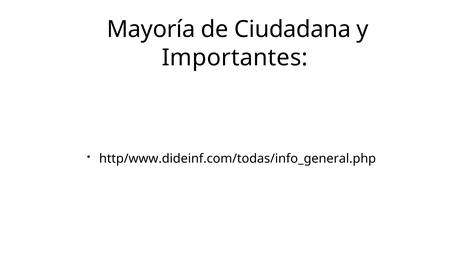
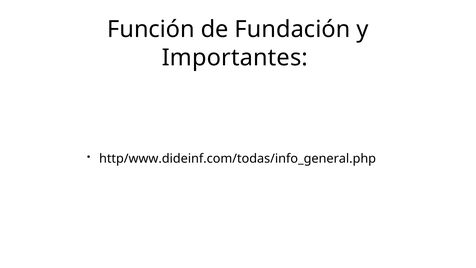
Mayoría: Mayoría -> Función
Ciudadana: Ciudadana -> Fundación
